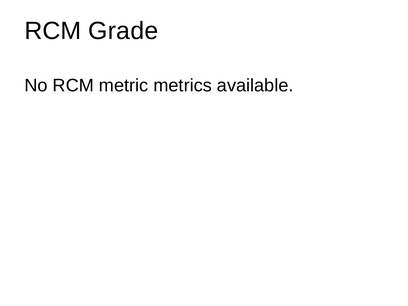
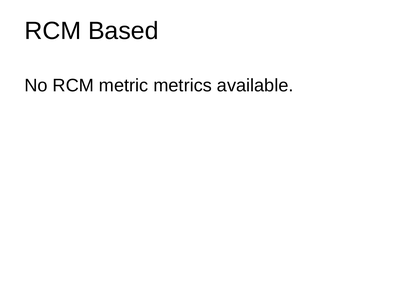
Grade: Grade -> Based
